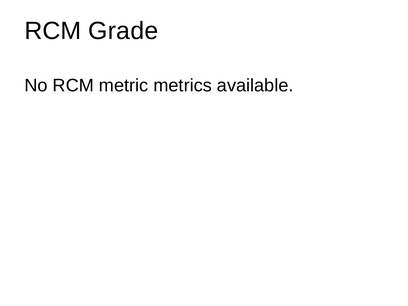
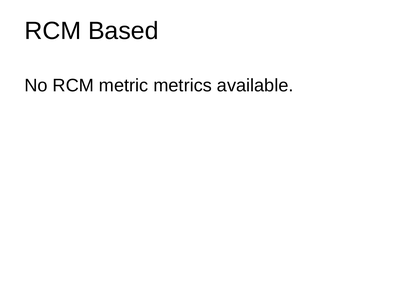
Grade: Grade -> Based
